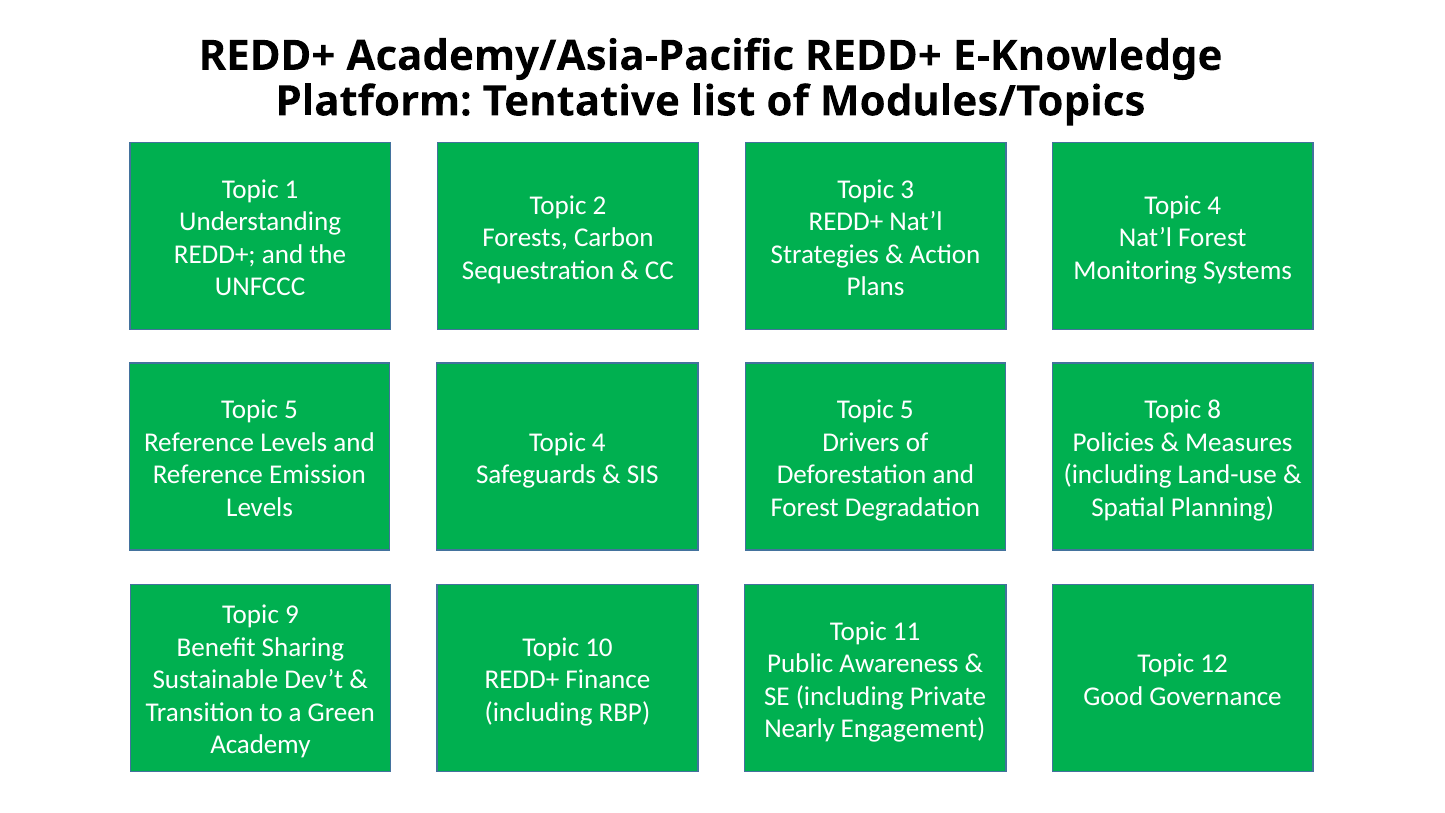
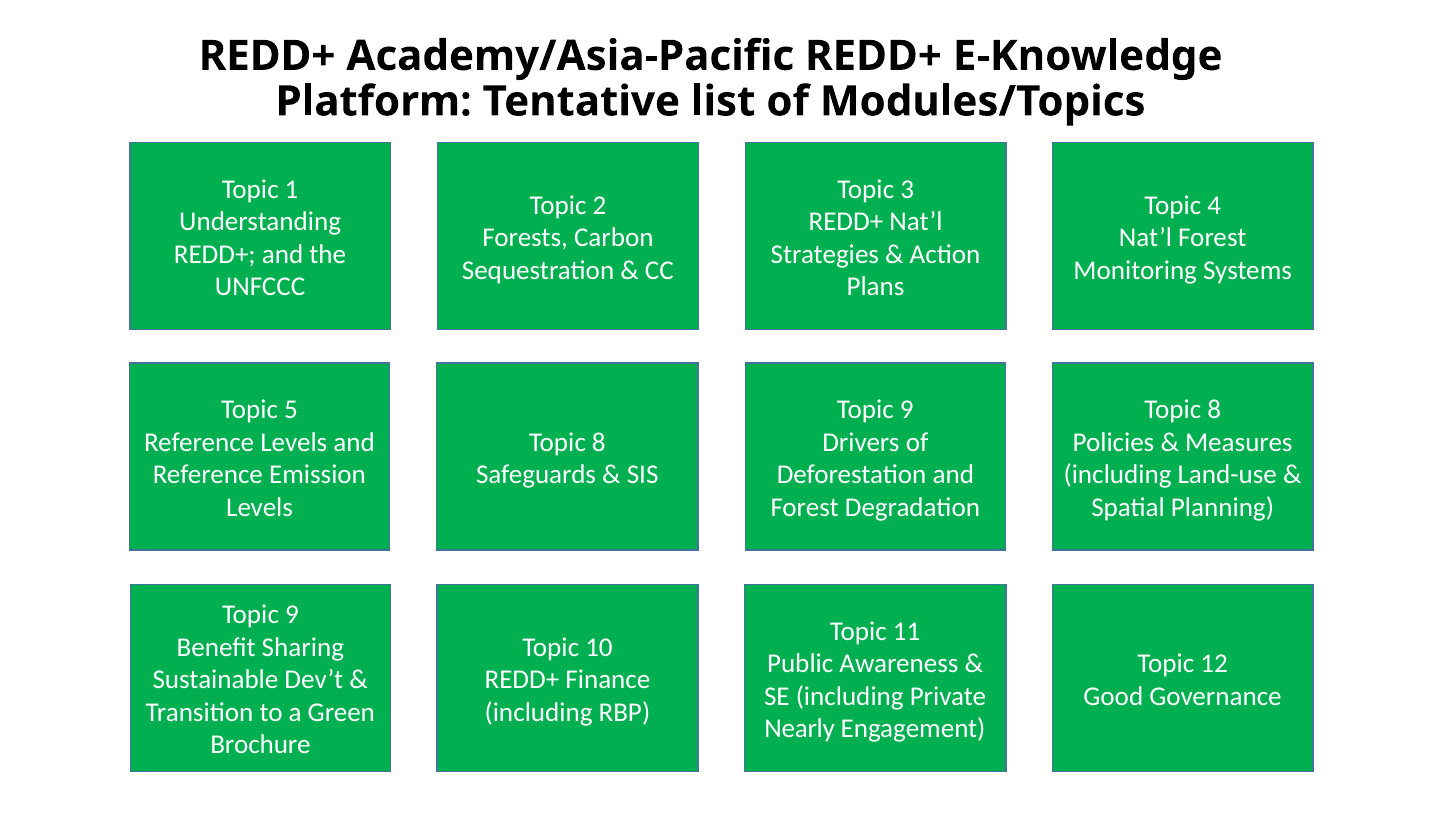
5 at (907, 410): 5 -> 9
4 at (599, 442): 4 -> 8
Academy: Academy -> Brochure
